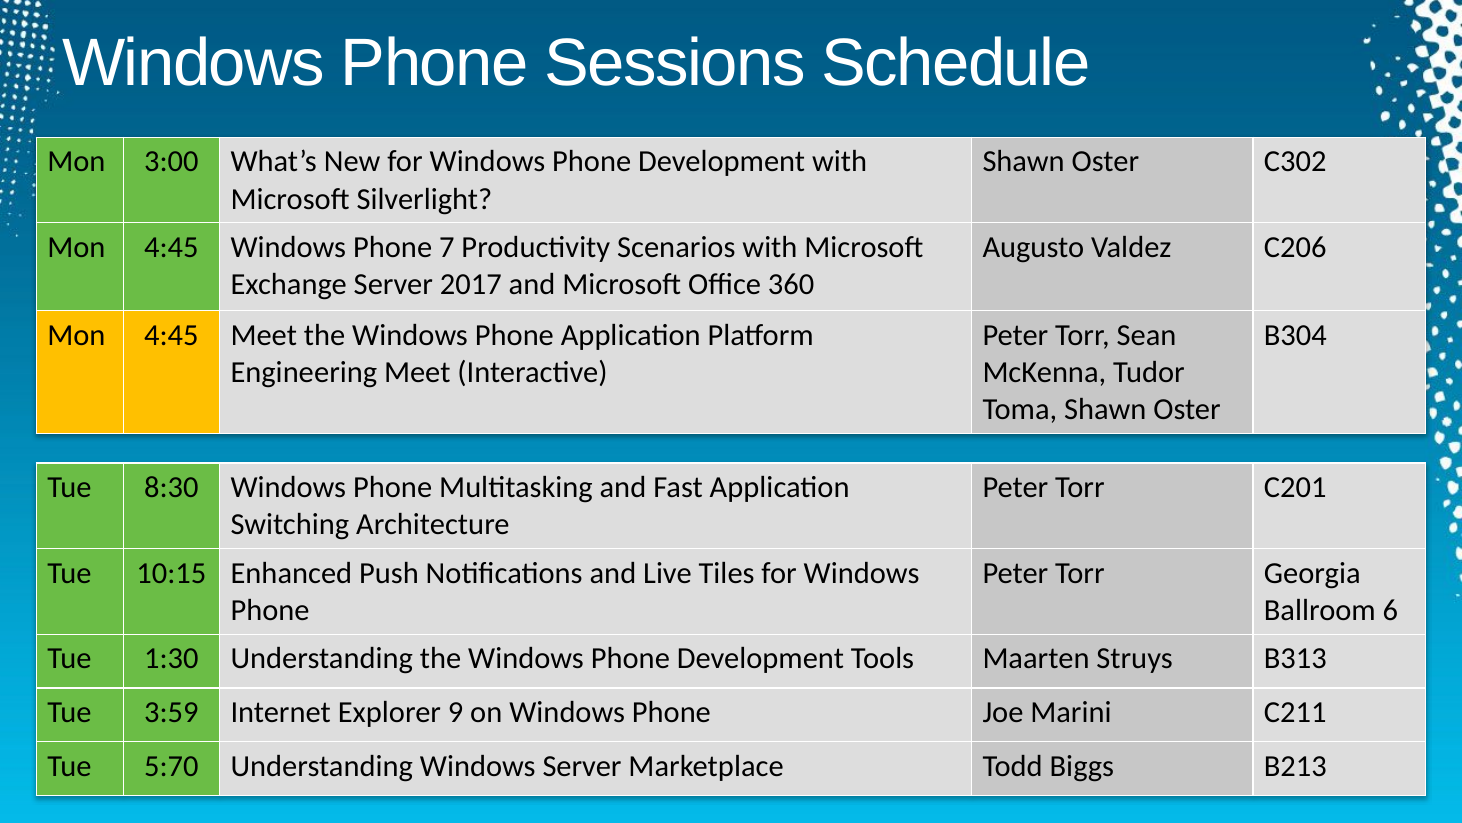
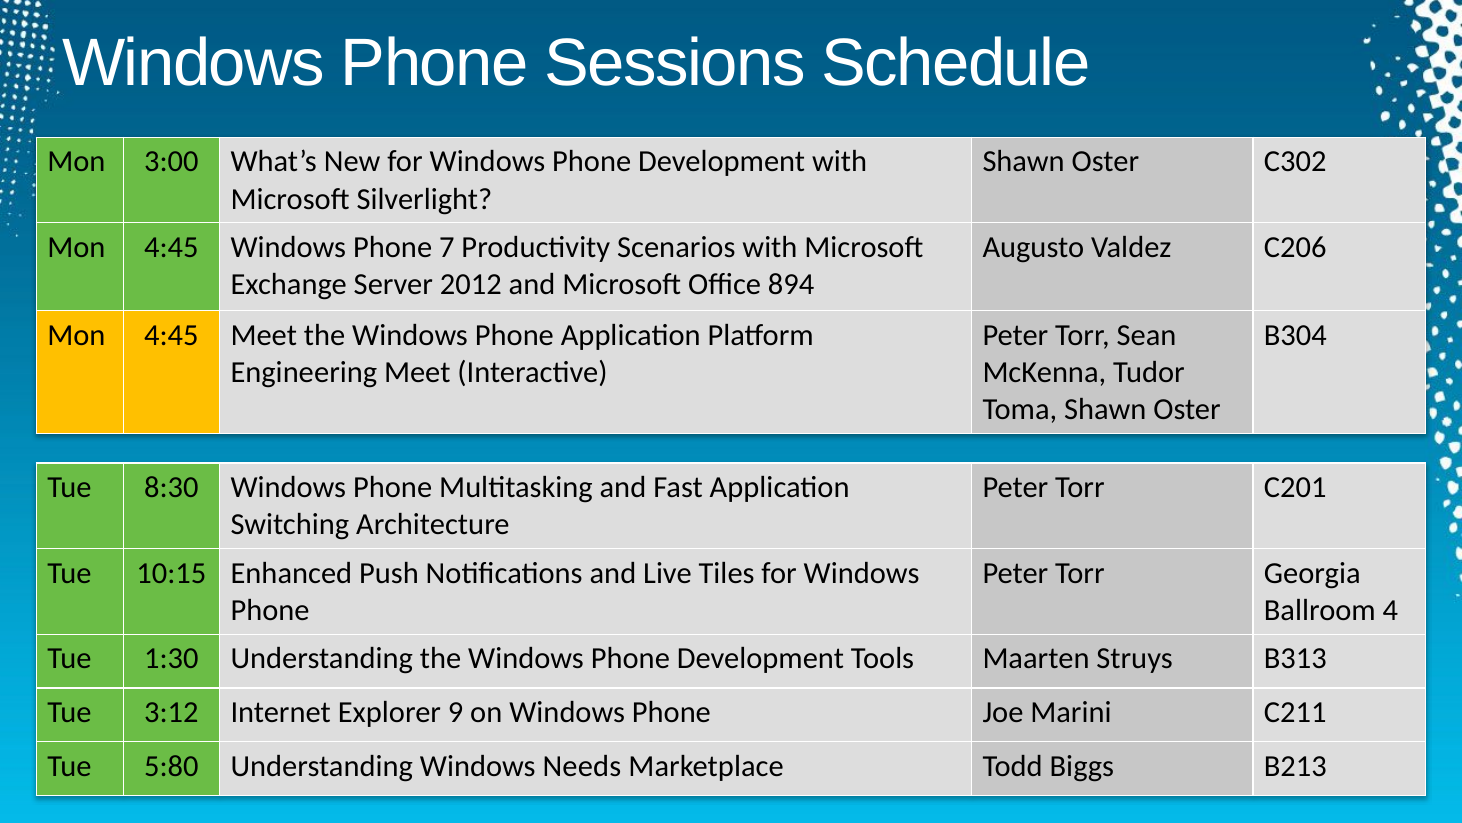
2017: 2017 -> 2012
360: 360 -> 894
6: 6 -> 4
3:59: 3:59 -> 3:12
5:70: 5:70 -> 5:80
Windows Server: Server -> Needs
